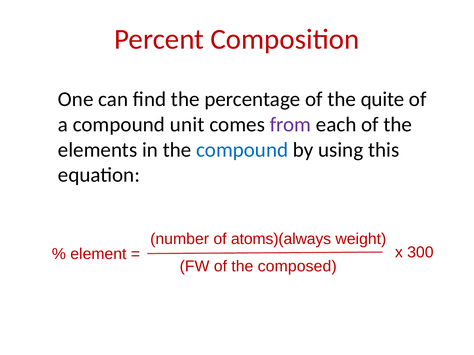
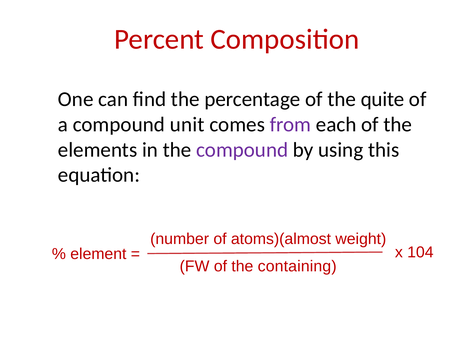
compound at (242, 150) colour: blue -> purple
atoms)(always: atoms)(always -> atoms)(almost
300: 300 -> 104
composed: composed -> containing
